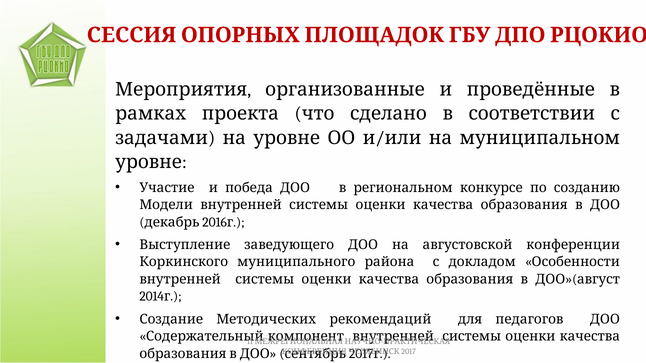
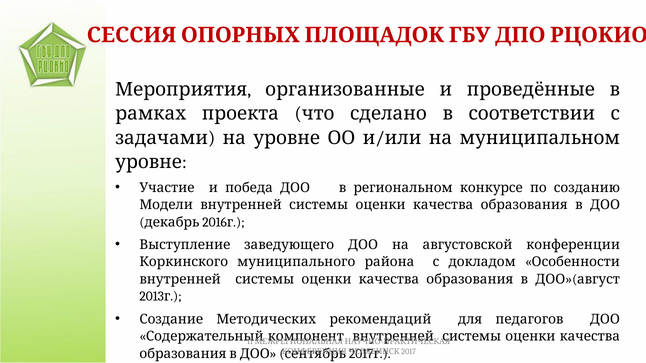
2014: 2014 -> 2013
